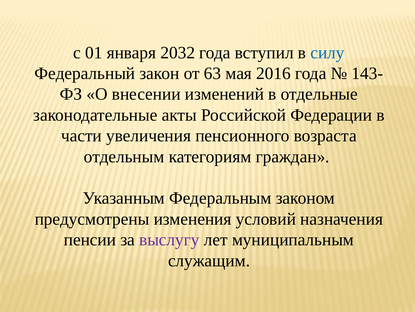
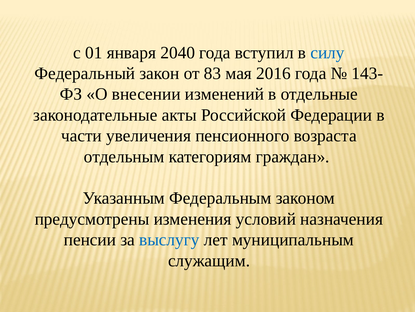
2032: 2032 -> 2040
63: 63 -> 83
выслугу colour: purple -> blue
